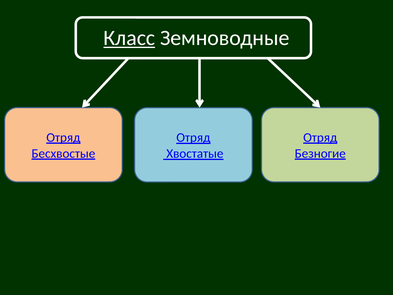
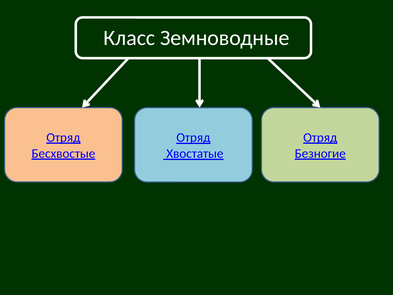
Класс underline: present -> none
